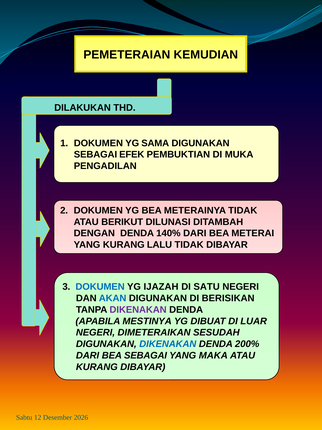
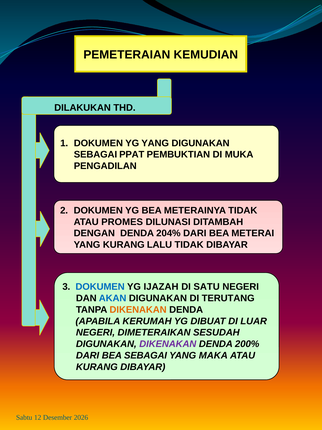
YG SAMA: SAMA -> YANG
EFEK: EFEK -> PPAT
BERIKUT: BERIKUT -> PROMES
140%: 140% -> 204%
BERISIKAN: BERISIKAN -> TERUTANG
DIKENAKAN at (138, 309) colour: purple -> orange
MESTINYA: MESTINYA -> KERUMAH
DIKENAKAN at (168, 344) colour: blue -> purple
